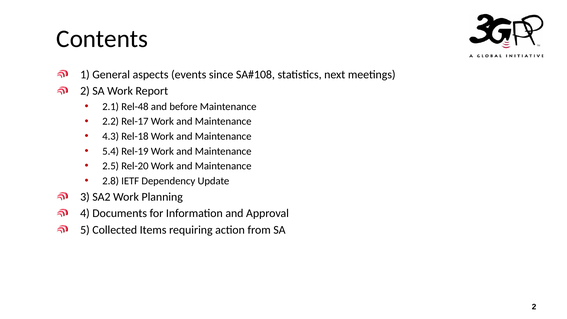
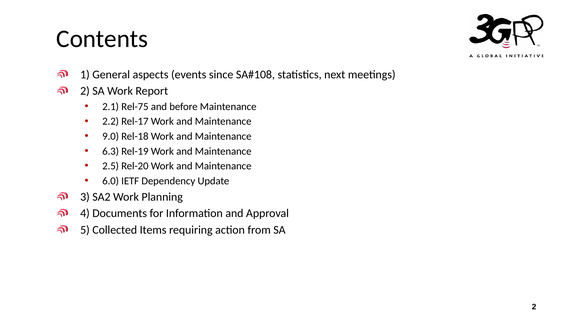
Rel-48: Rel-48 -> Rel-75
4.3: 4.3 -> 9.0
5.4: 5.4 -> 6.3
2.8: 2.8 -> 6.0
